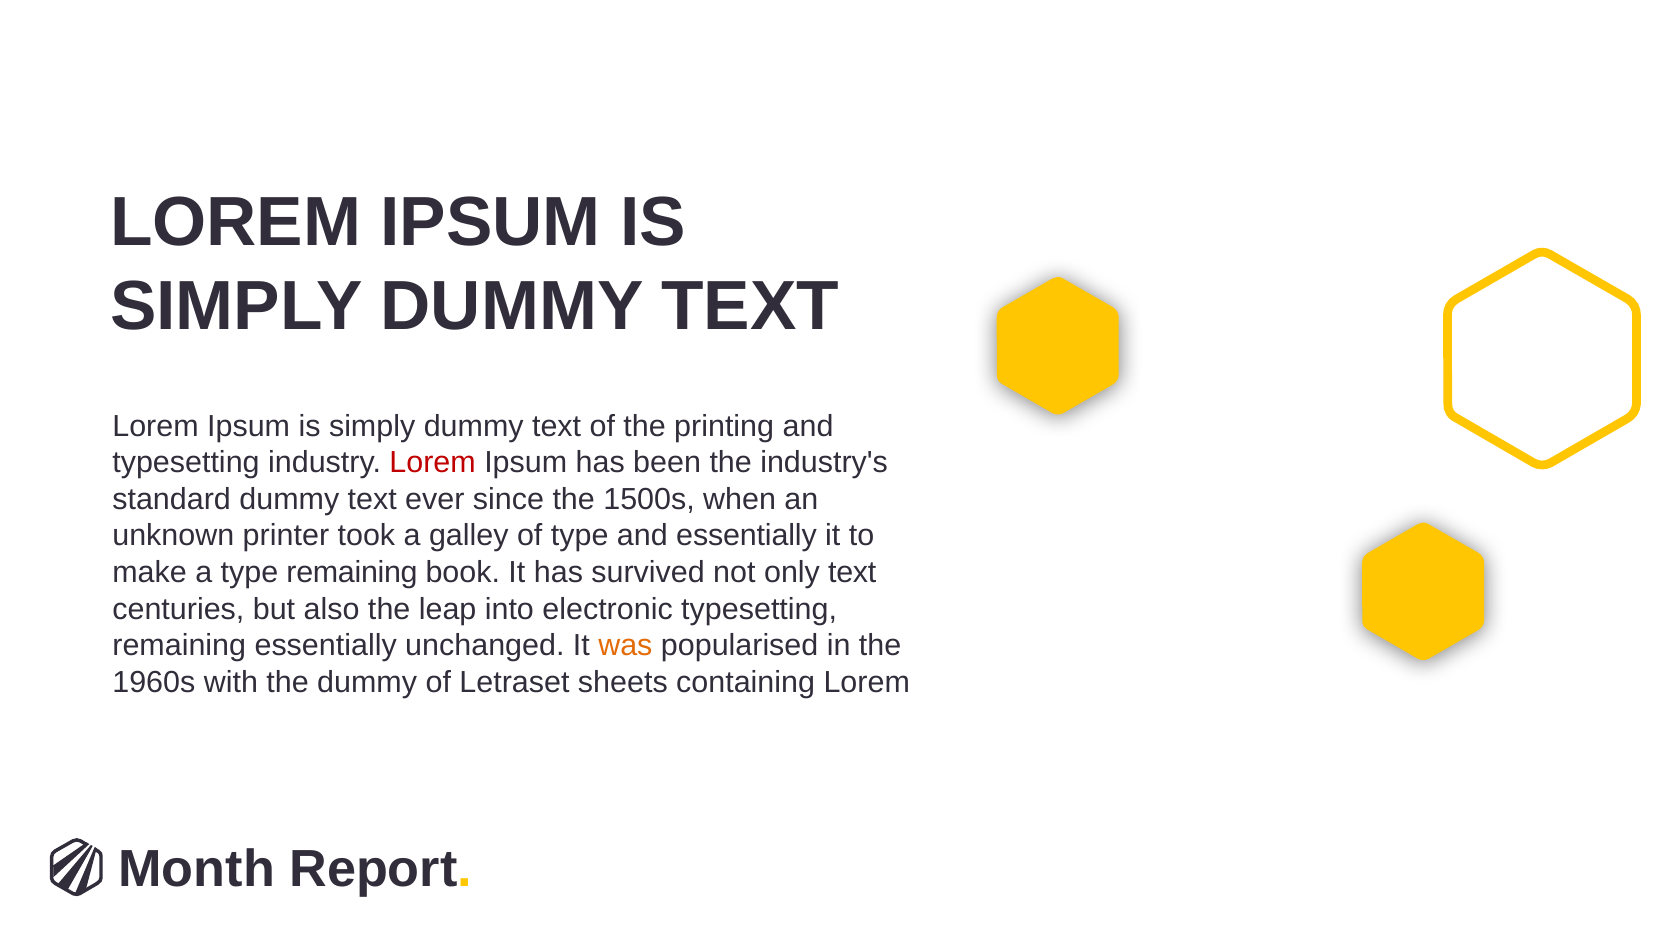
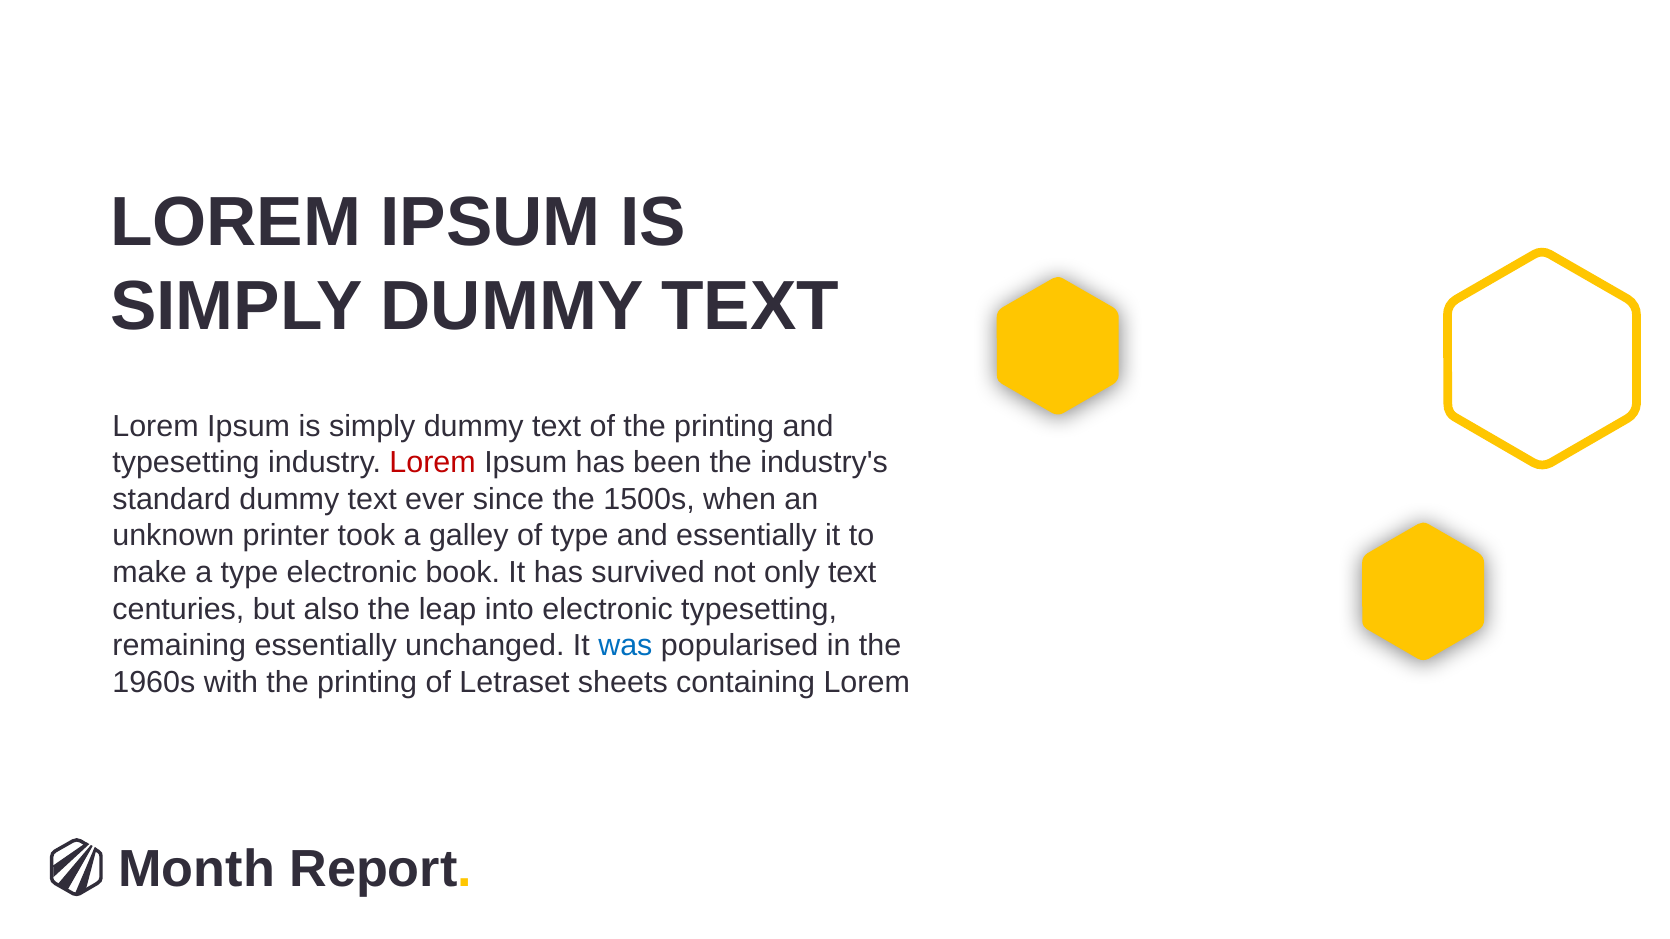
type remaining: remaining -> electronic
was colour: orange -> blue
with the dummy: dummy -> printing
